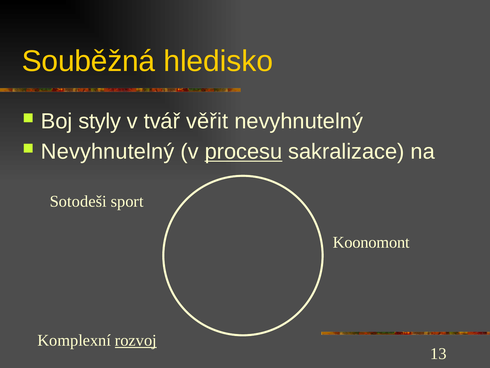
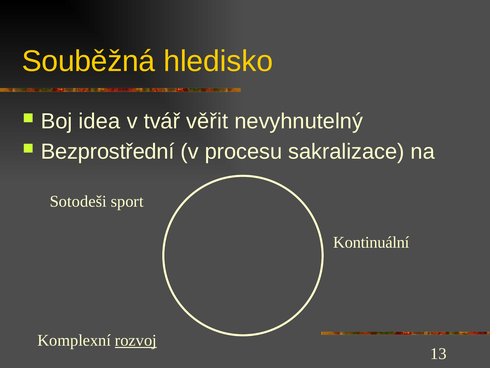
styly: styly -> idea
Nevyhnutelný at (108, 152): Nevyhnutelný -> Bezprostřední
procesu underline: present -> none
Koonomont: Koonomont -> Kontinuální
